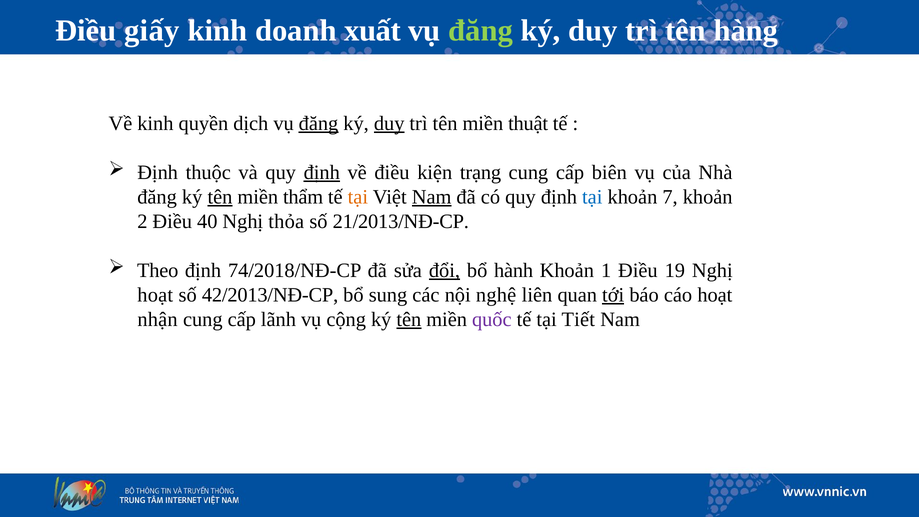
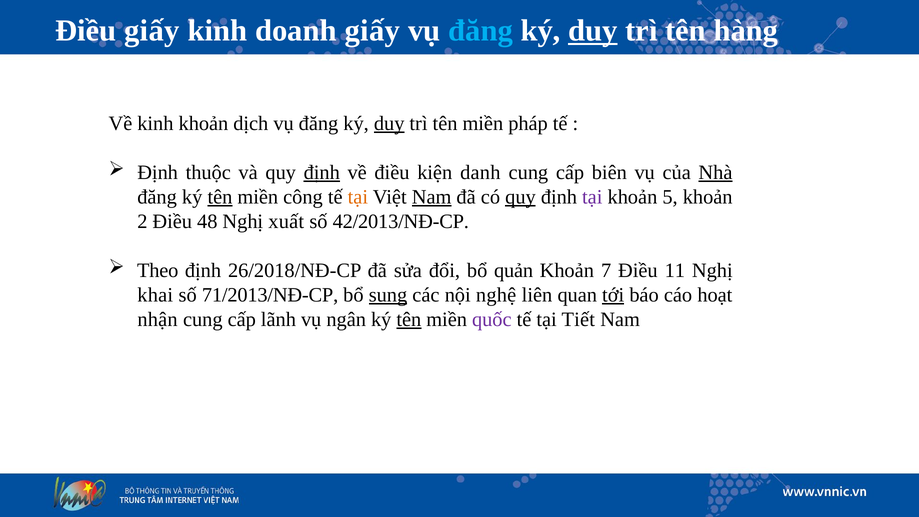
doanh xuất: xuất -> giấy
đăng at (481, 31) colour: light green -> light blue
duy at (593, 31) underline: none -> present
kinh quyền: quyền -> khoản
đăng at (319, 123) underline: present -> none
thuật: thuật -> pháp
trạng: trạng -> danh
Nhà underline: none -> present
thẩm: thẩm -> công
quy at (520, 197) underline: none -> present
tại at (592, 197) colour: blue -> purple
7: 7 -> 5
40: 40 -> 48
thỏa: thỏa -> xuất
21/2013/NĐ-CP: 21/2013/NĐ-CP -> 42/2013/NĐ-CP
74/2018/NĐ-CP: 74/2018/NĐ-CP -> 26/2018/NĐ-CP
đổi underline: present -> none
hành: hành -> quản
1: 1 -> 7
19: 19 -> 11
hoạt at (155, 295): hoạt -> khai
42/2013/NĐ-CP: 42/2013/NĐ-CP -> 71/2013/NĐ-CP
sung underline: none -> present
cộng: cộng -> ngân
